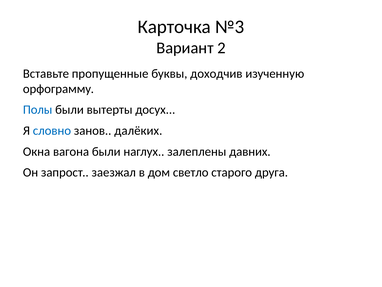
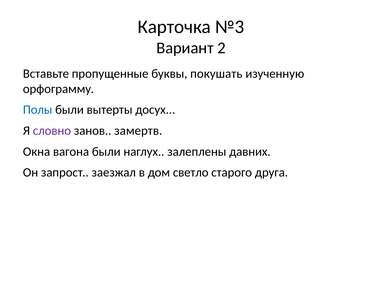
доходчив: доходчив -> покушать
словно colour: blue -> purple
далёких: далёких -> замертв
